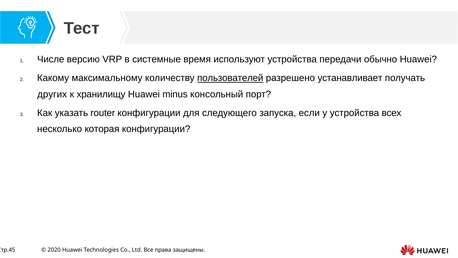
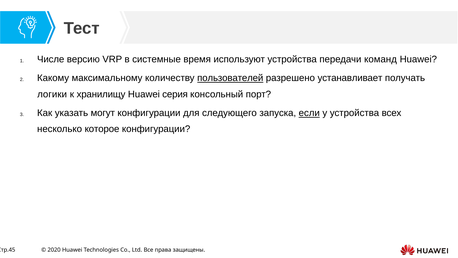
обычно: обычно -> команд
других: других -> логики
minus: minus -> серия
router: router -> могут
если underline: none -> present
которая: которая -> которое
